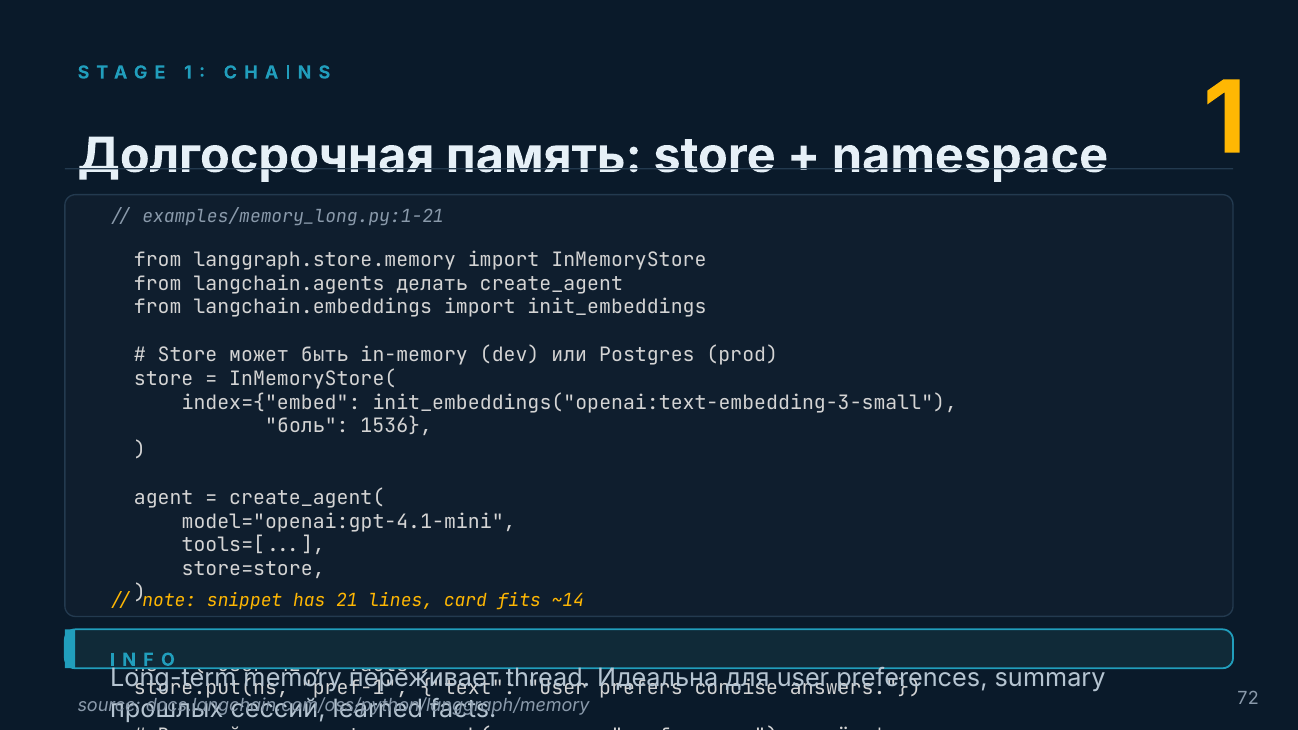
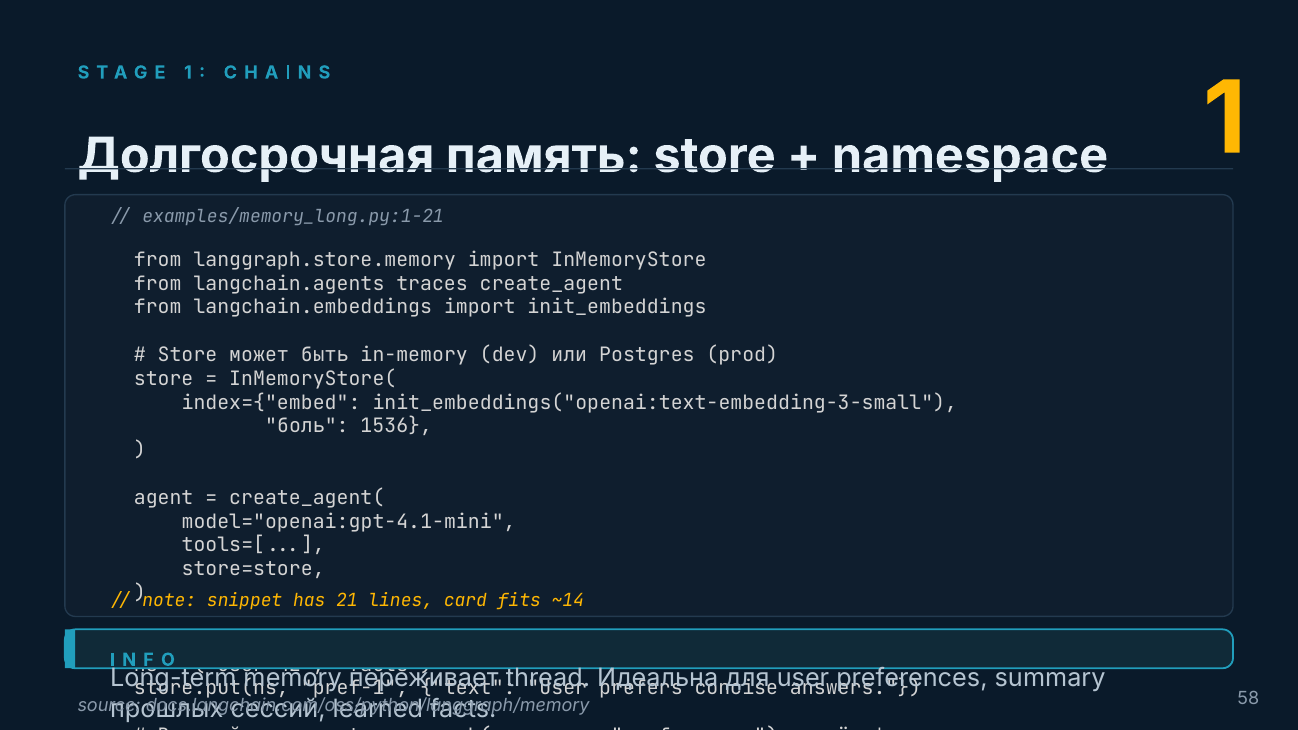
делать: делать -> traces
72: 72 -> 58
